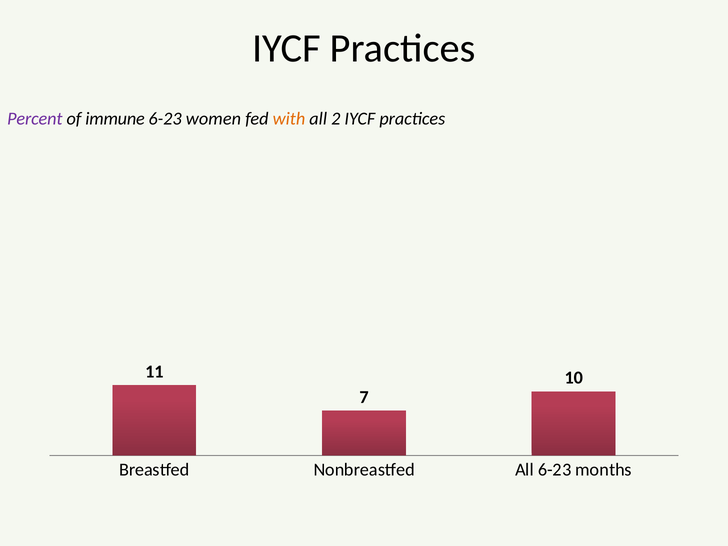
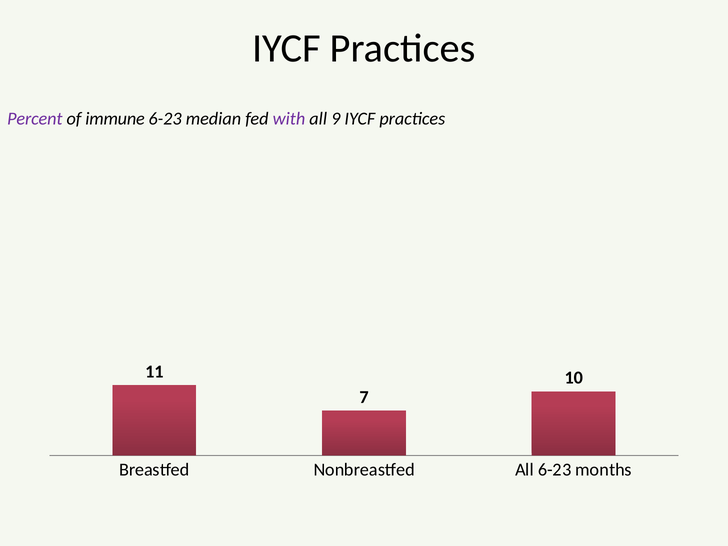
women: women -> median
with colour: orange -> purple
2: 2 -> 9
